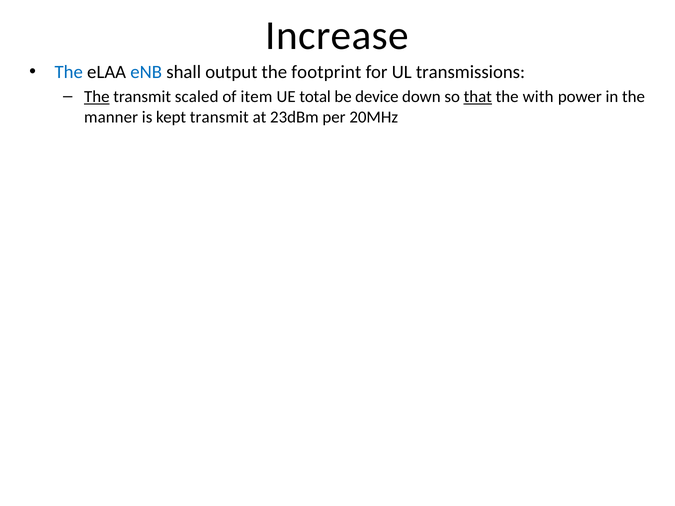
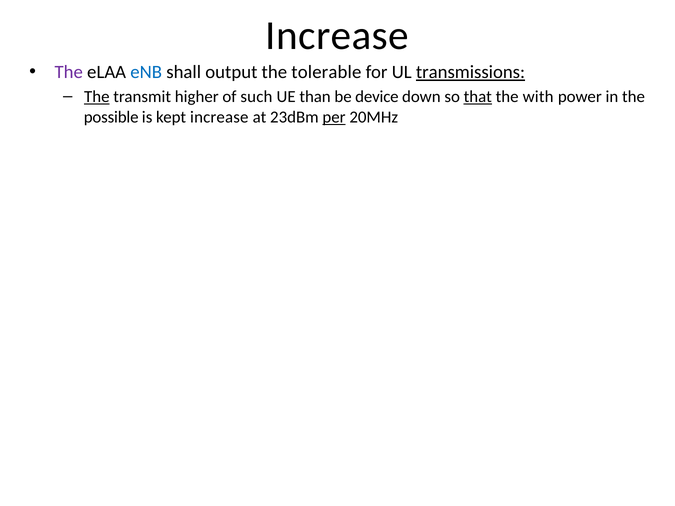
The at (69, 72) colour: blue -> purple
footprint: footprint -> tolerable
transmissions underline: none -> present
scaled: scaled -> higher
item: item -> such
total: total -> than
manner: manner -> possible
kept transmit: transmit -> increase
per underline: none -> present
